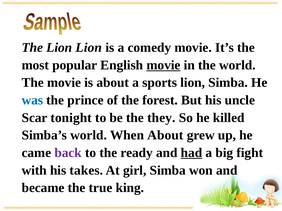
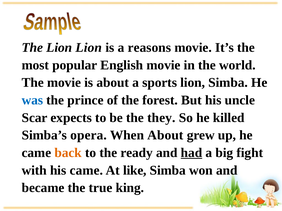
comedy: comedy -> reasons
movie at (163, 65) underline: present -> none
tonight: tonight -> expects
Simba’s world: world -> opera
back colour: purple -> orange
his takes: takes -> came
girl: girl -> like
